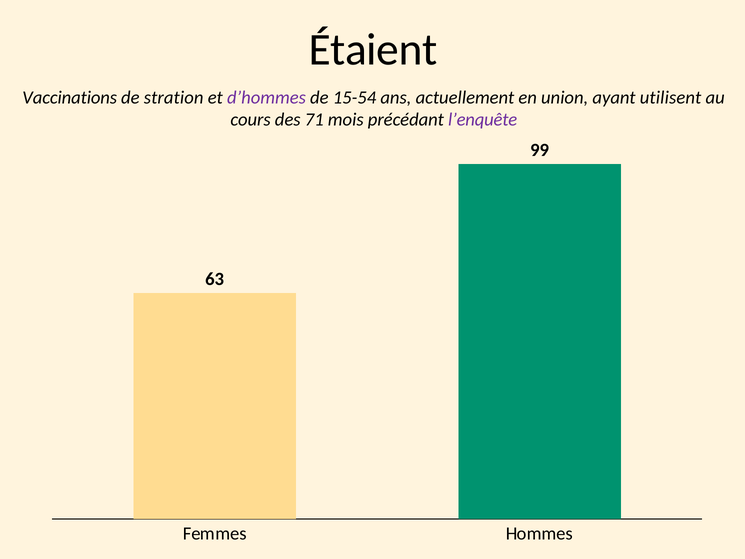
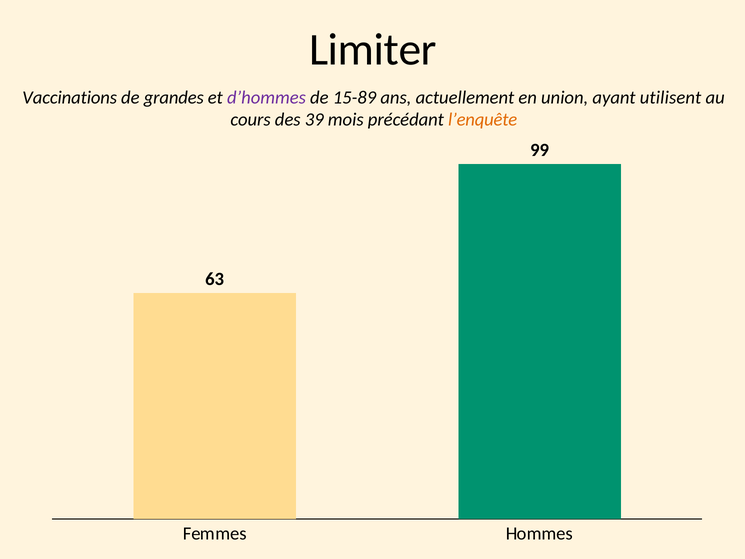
Étaient: Étaient -> Limiter
stration: stration -> grandes
15-54: 15-54 -> 15-89
71: 71 -> 39
l’enquête colour: purple -> orange
